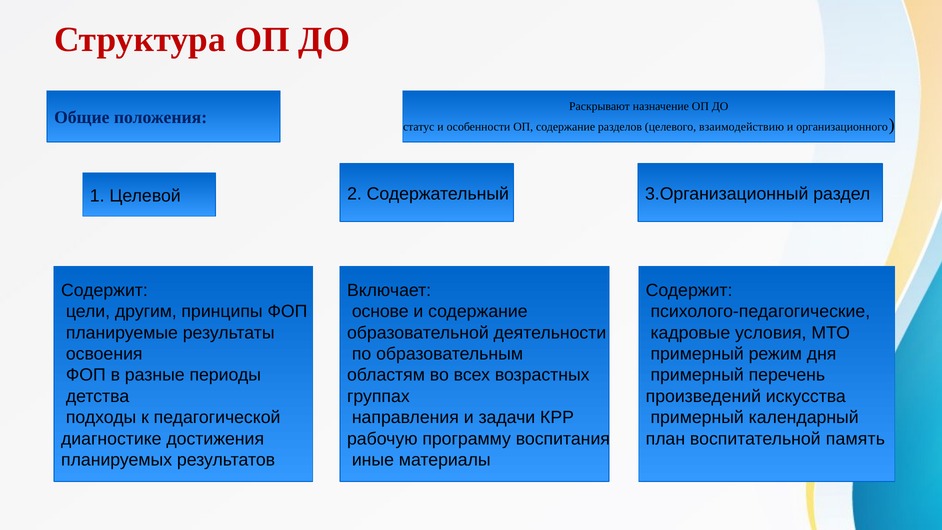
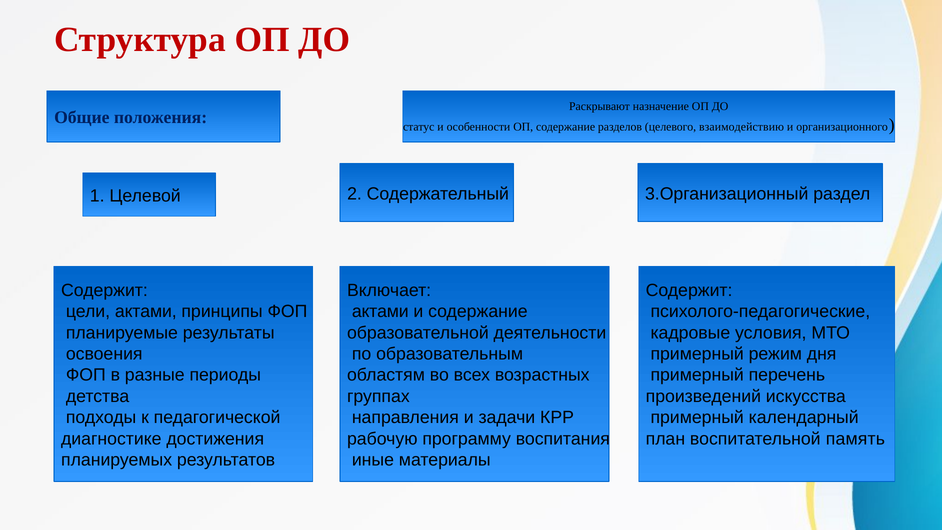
цели другим: другим -> актами
основе at (380, 311): основе -> актами
